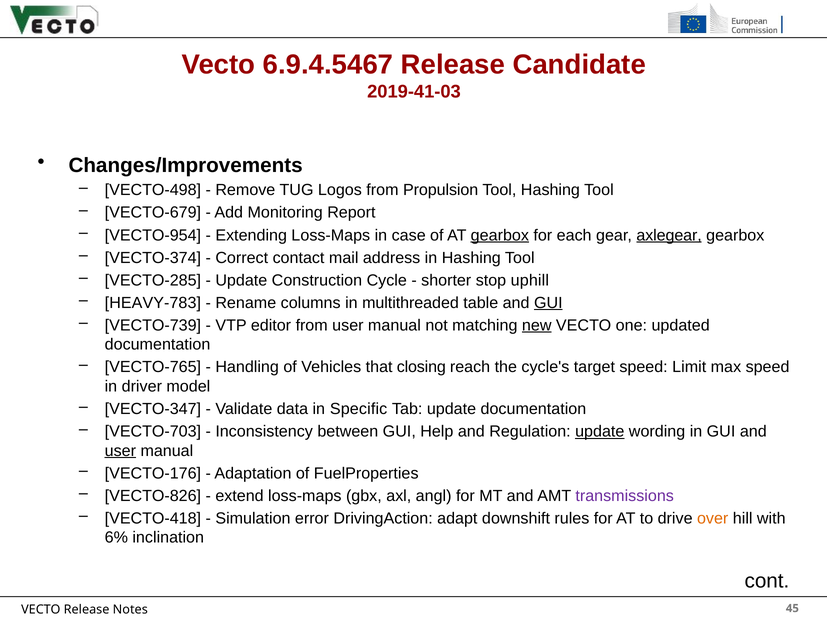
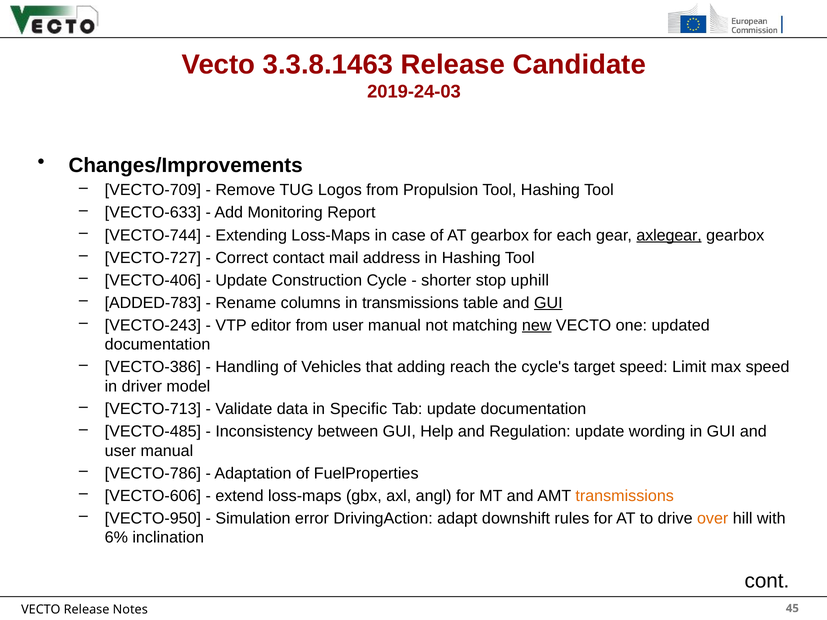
6.9.4.5467: 6.9.4.5467 -> 3.3.8.1463
2019-41-03: 2019-41-03 -> 2019-24-03
VECTO-498: VECTO-498 -> VECTO-709
VECTO-679: VECTO-679 -> VECTO-633
VECTO-954: VECTO-954 -> VECTO-744
gearbox at (500, 235) underline: present -> none
VECTO-374: VECTO-374 -> VECTO-727
VECTO-285: VECTO-285 -> VECTO-406
HEAVY-783: HEAVY-783 -> ADDED-783
in multithreaded: multithreaded -> transmissions
VECTO-739: VECTO-739 -> VECTO-243
VECTO-765: VECTO-765 -> VECTO-386
closing: closing -> adding
VECTO-347: VECTO-347 -> VECTO-713
VECTO-703: VECTO-703 -> VECTO-485
update at (600, 432) underline: present -> none
user at (120, 451) underline: present -> none
VECTO-176: VECTO-176 -> VECTO-786
VECTO-826: VECTO-826 -> VECTO-606
transmissions at (625, 496) colour: purple -> orange
VECTO-418: VECTO-418 -> VECTO-950
